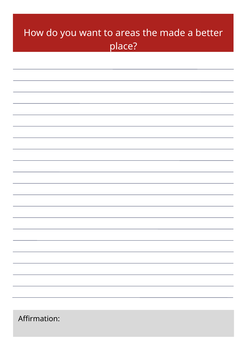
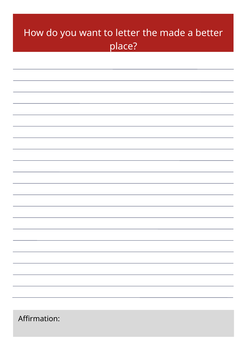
areas: areas -> letter
